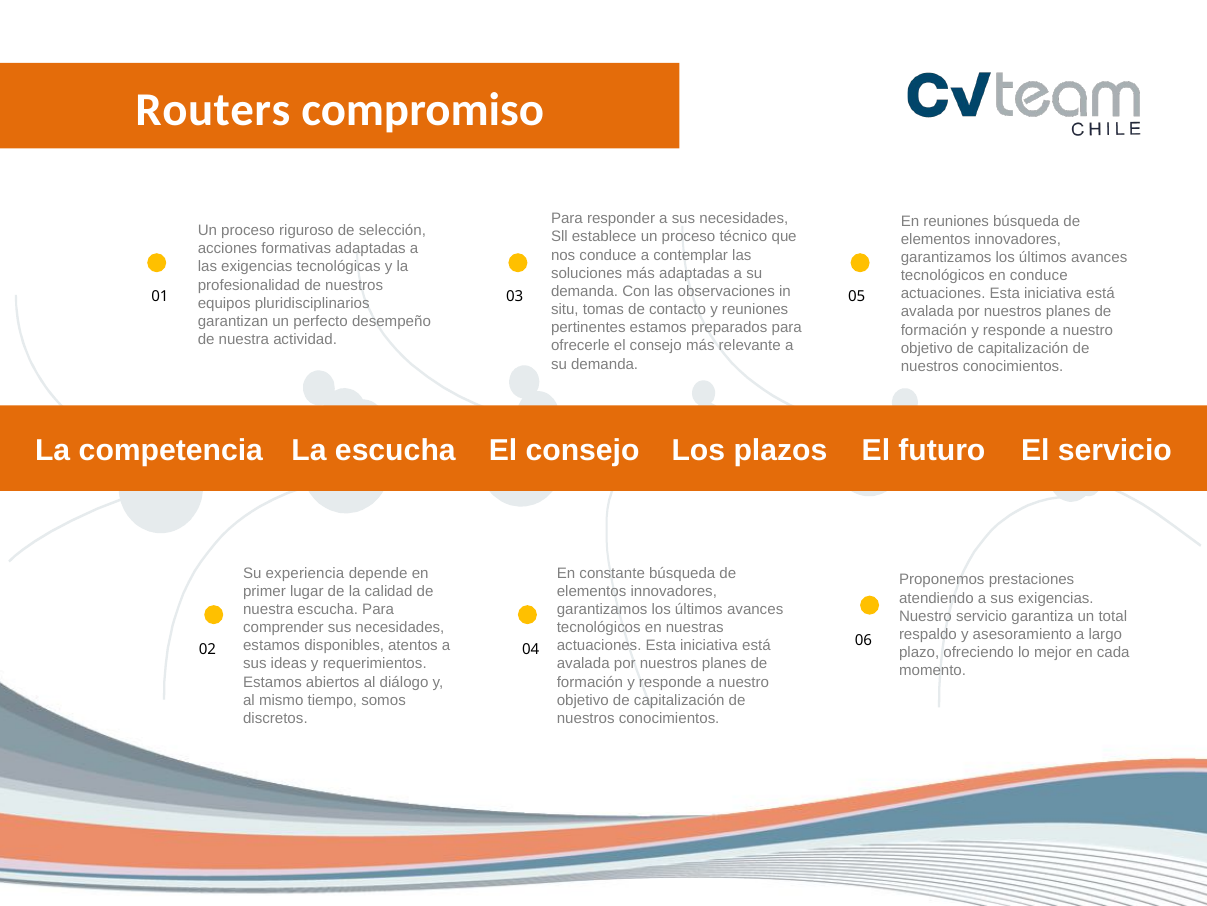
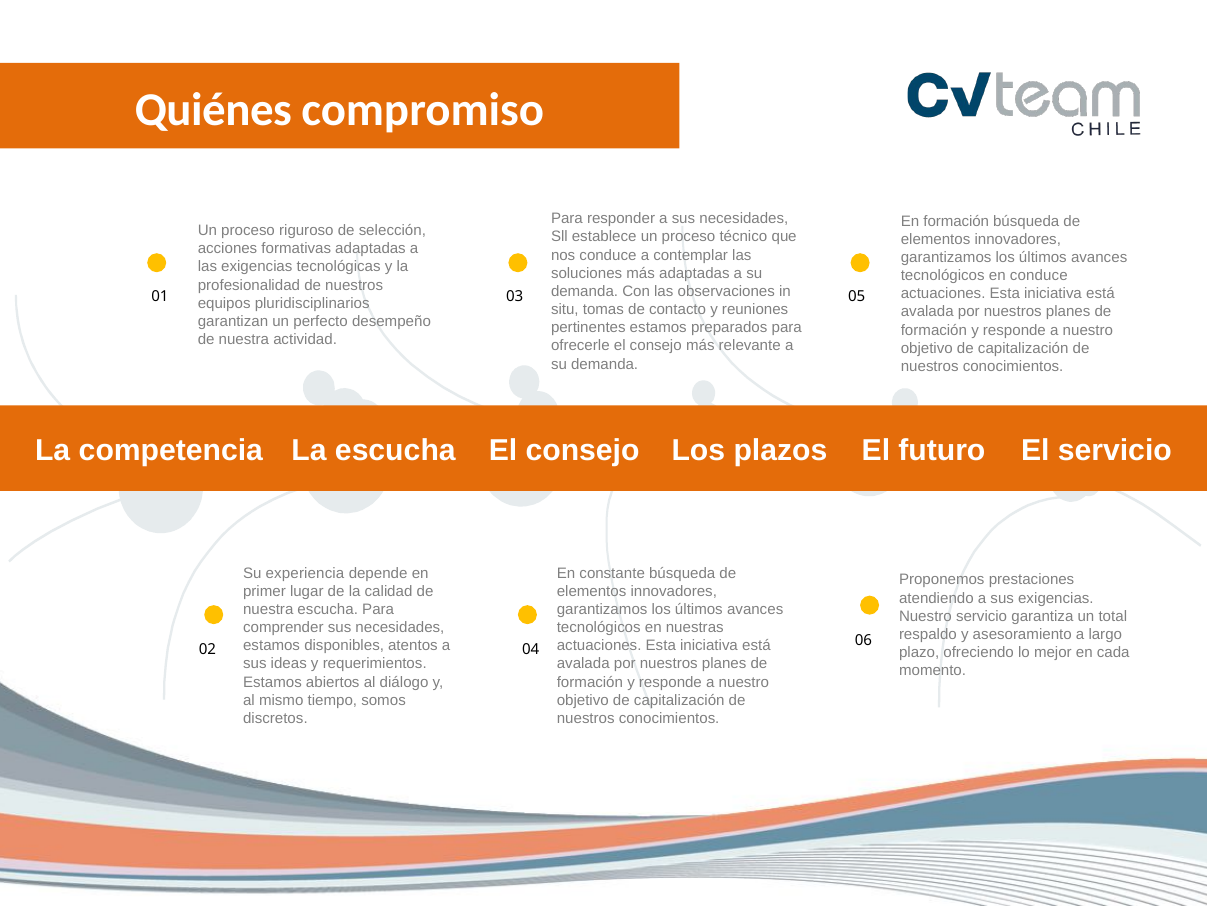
Routers: Routers -> Quiénes
En reuniones: reuniones -> formación
